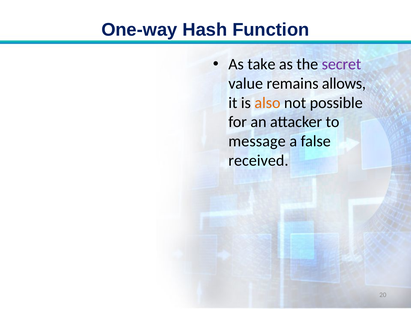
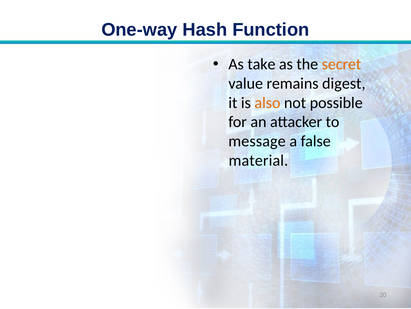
secret colour: purple -> orange
allows: allows -> digest
received: received -> material
